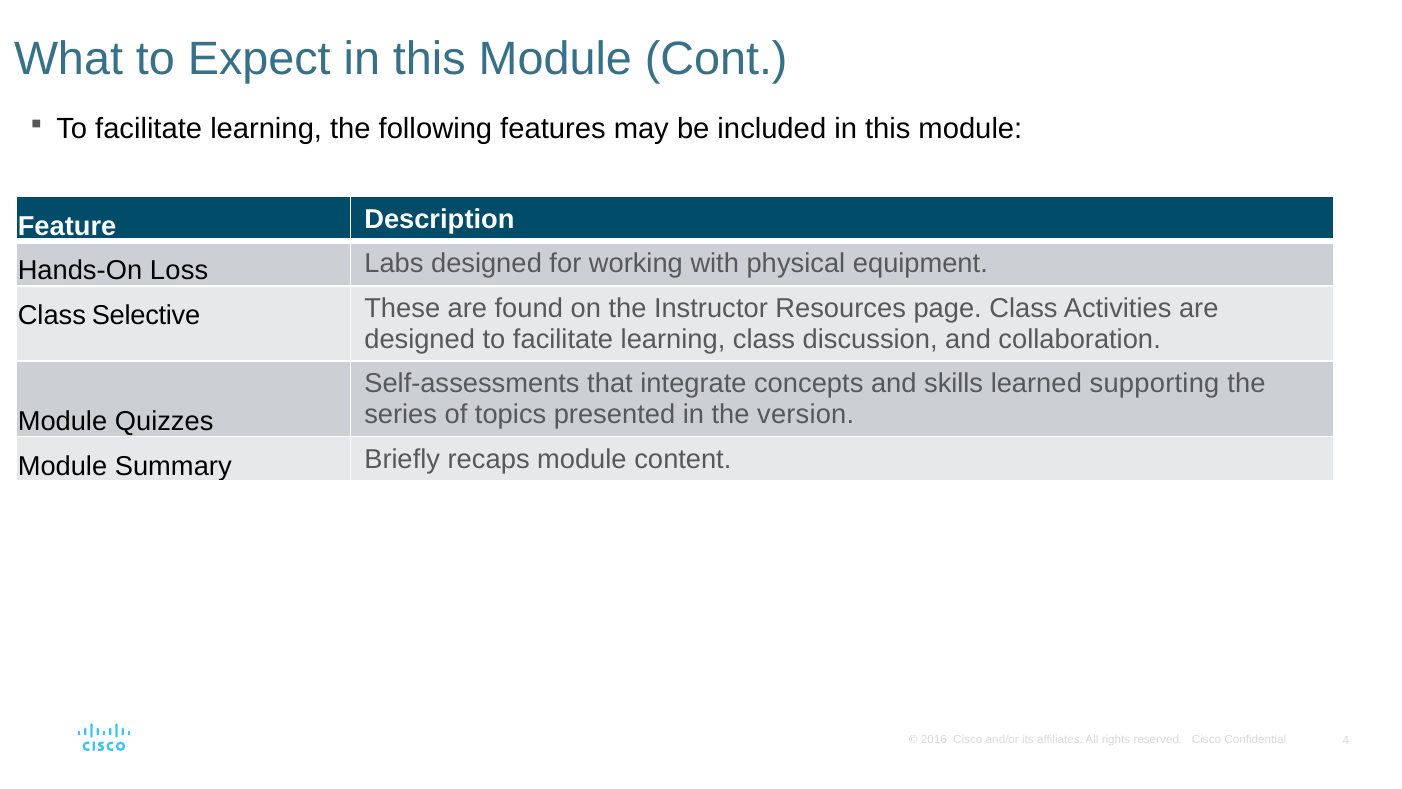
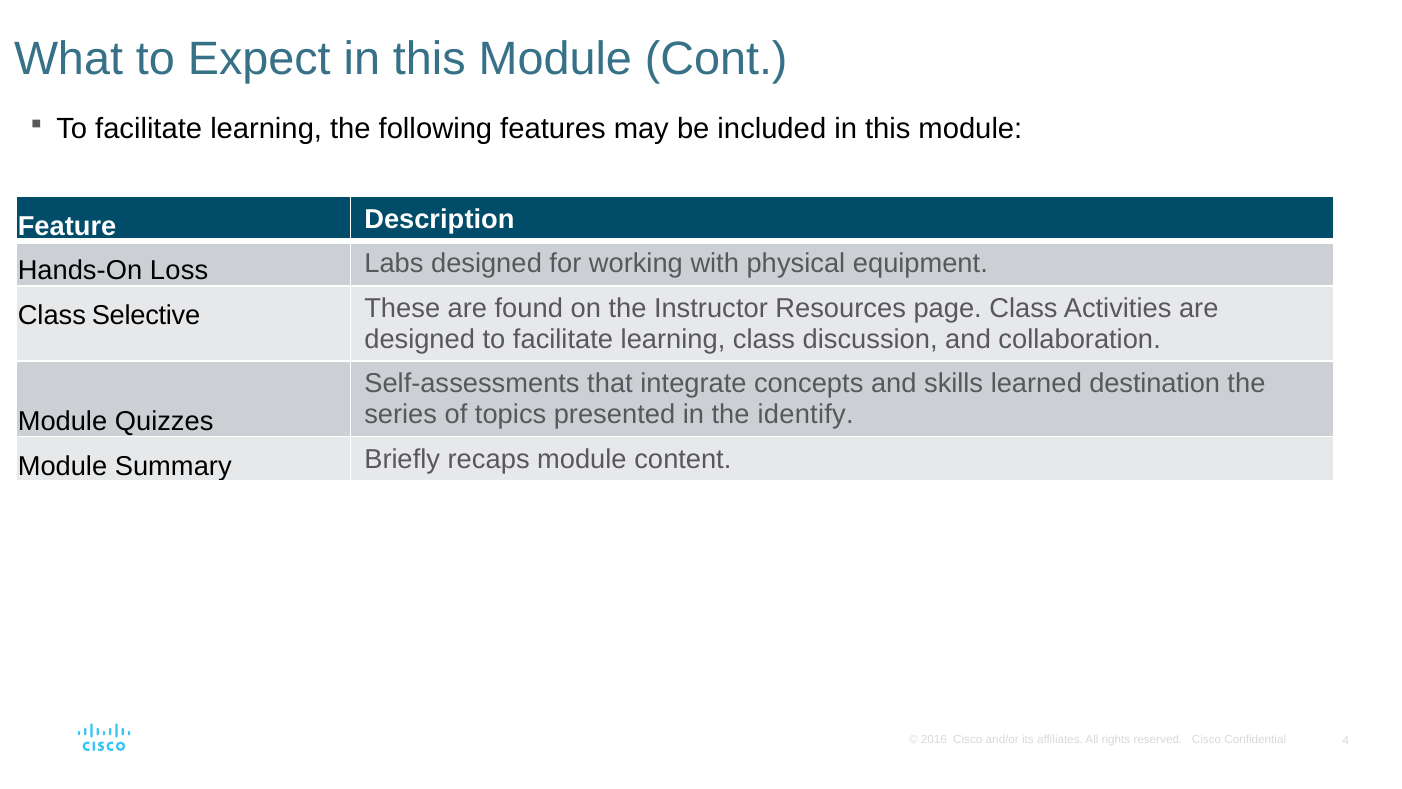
supporting: supporting -> destination
version: version -> identify
